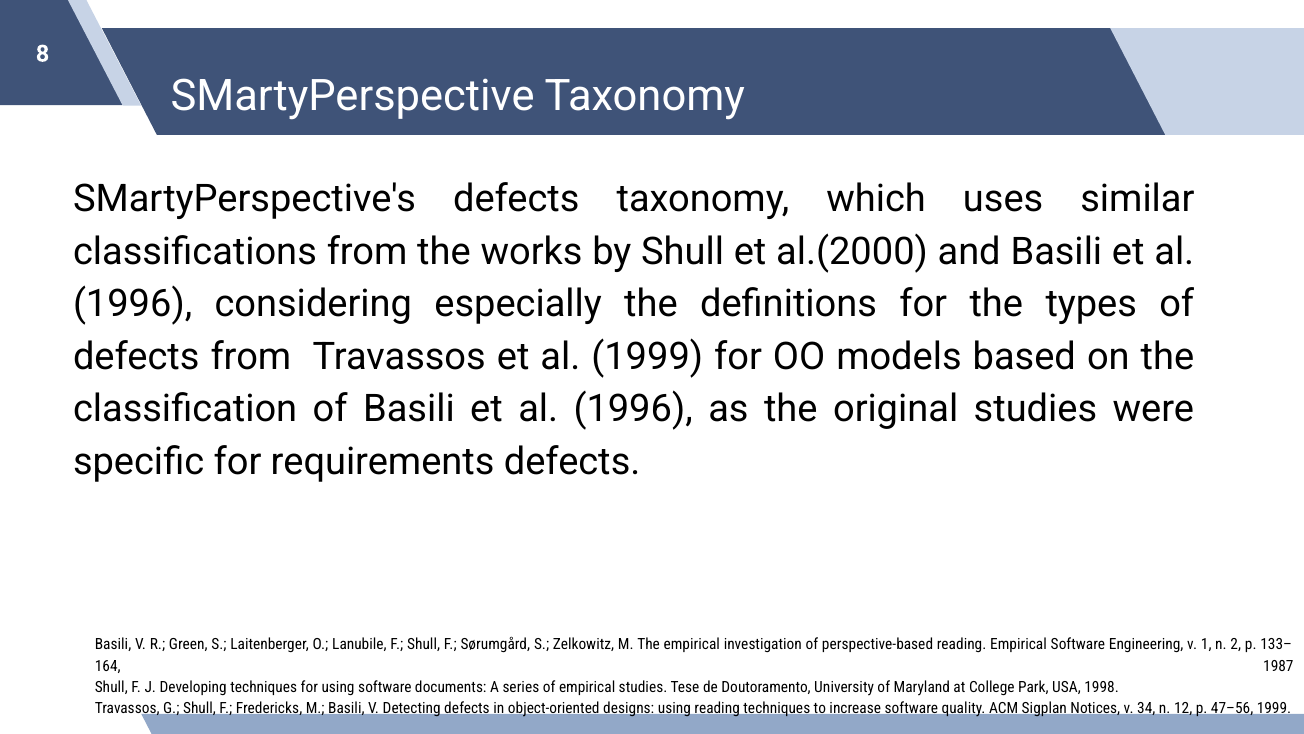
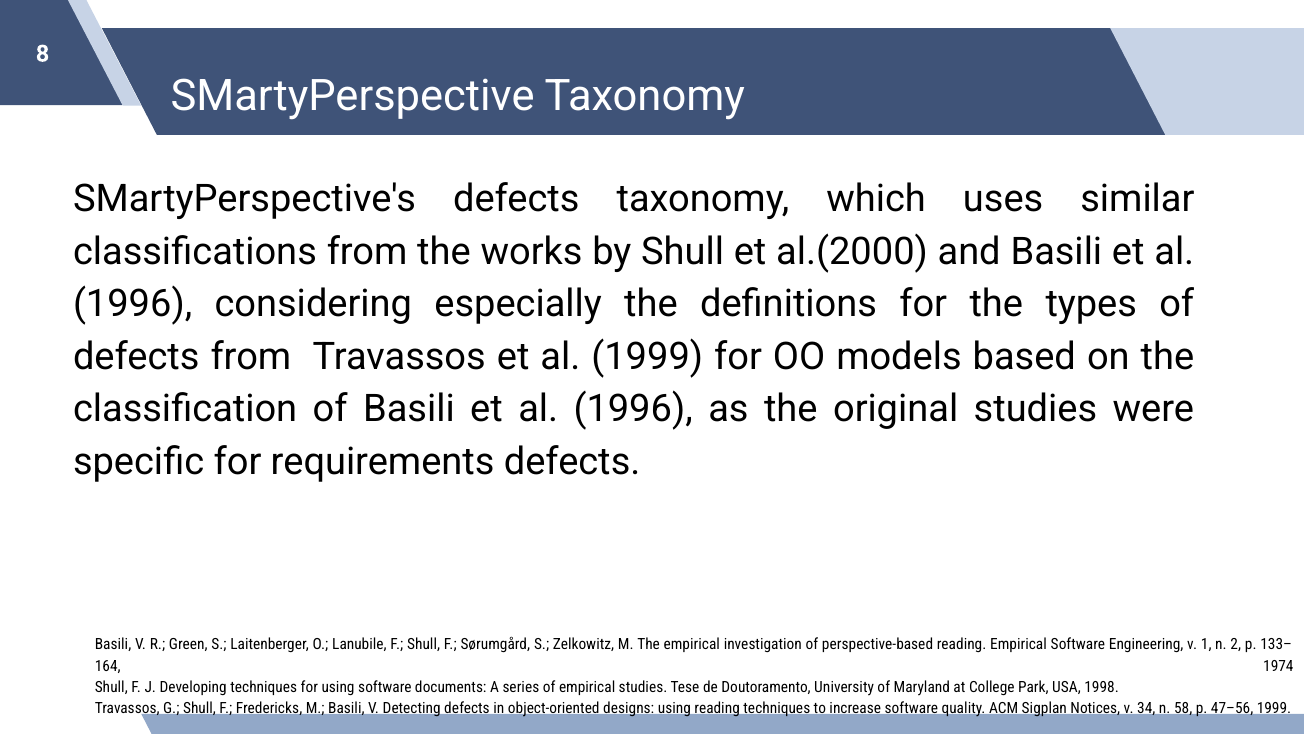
1987: 1987 -> 1974
12: 12 -> 58
